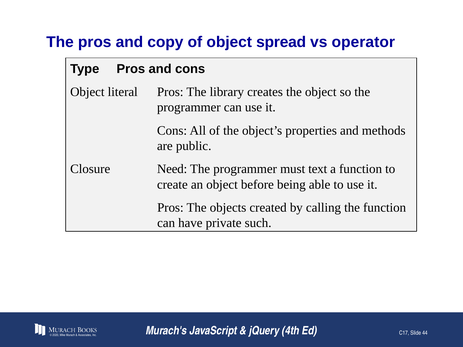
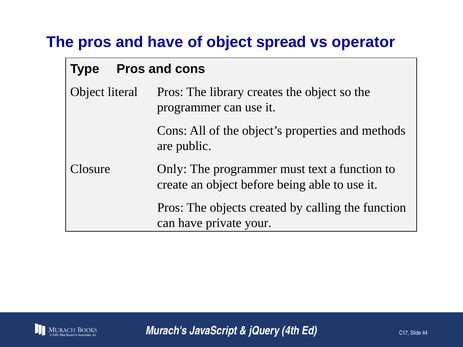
and copy: copy -> have
Need: Need -> Only
such: such -> your
